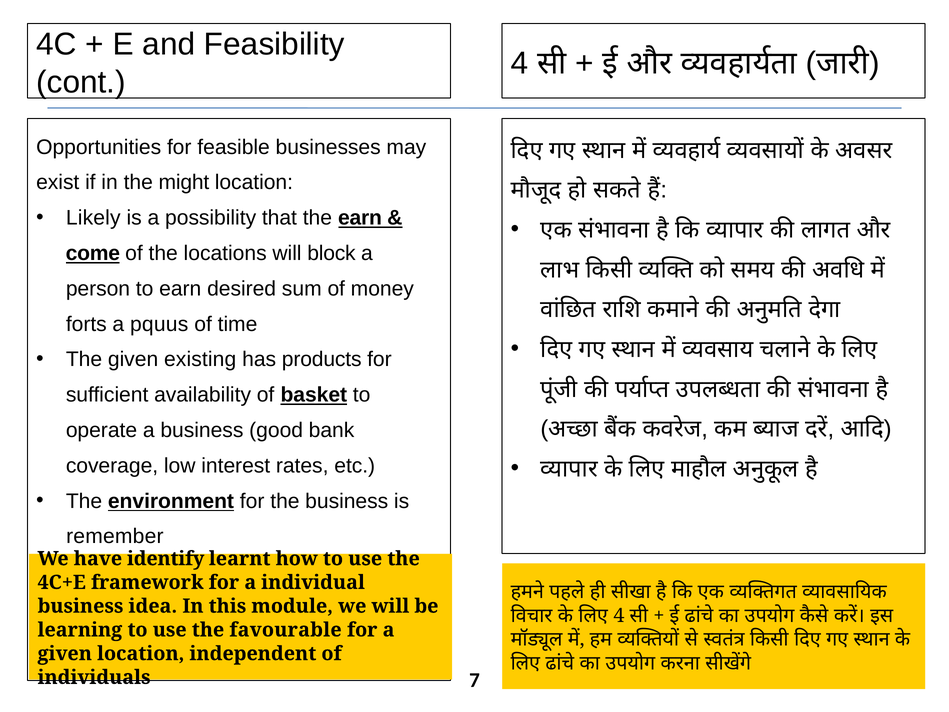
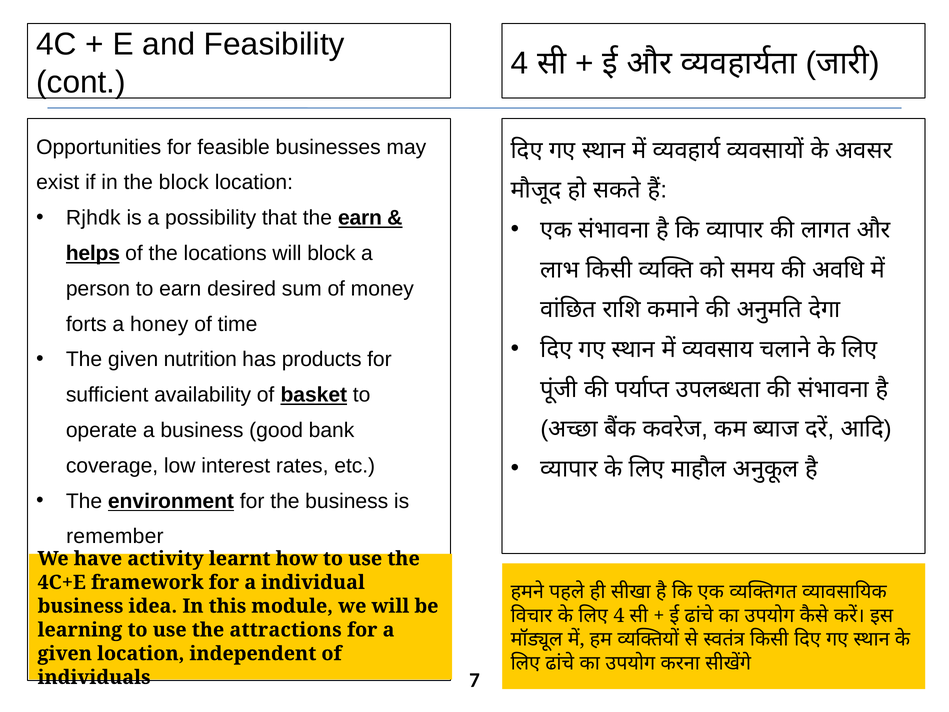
the might: might -> block
Likely: Likely -> Rjhdk
come: come -> helps
pquus: pquus -> honey
existing: existing -> nutrition
identify: identify -> activity
favourable: favourable -> attractions
